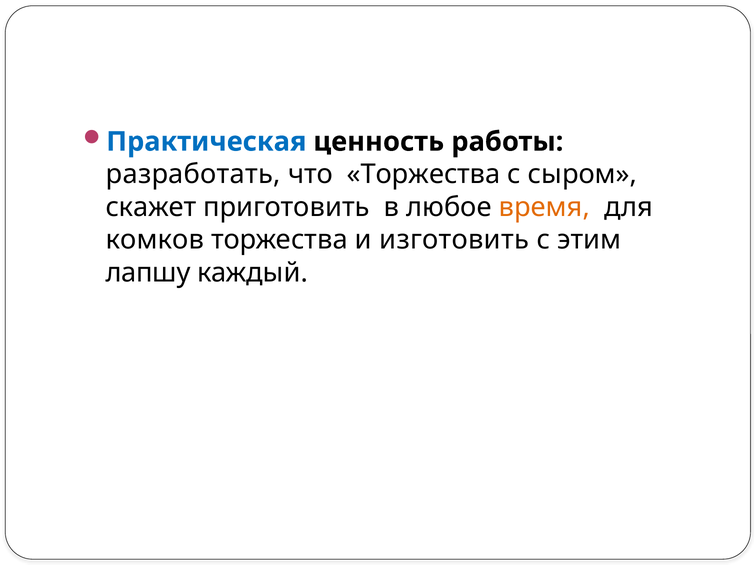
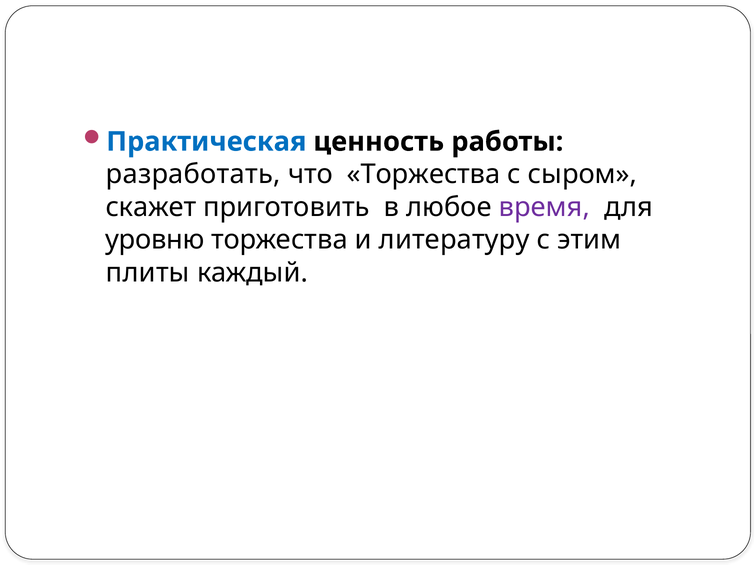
время colour: orange -> purple
комков: комков -> уровню
изготовить: изготовить -> литературу
лапшу: лапшу -> плиты
